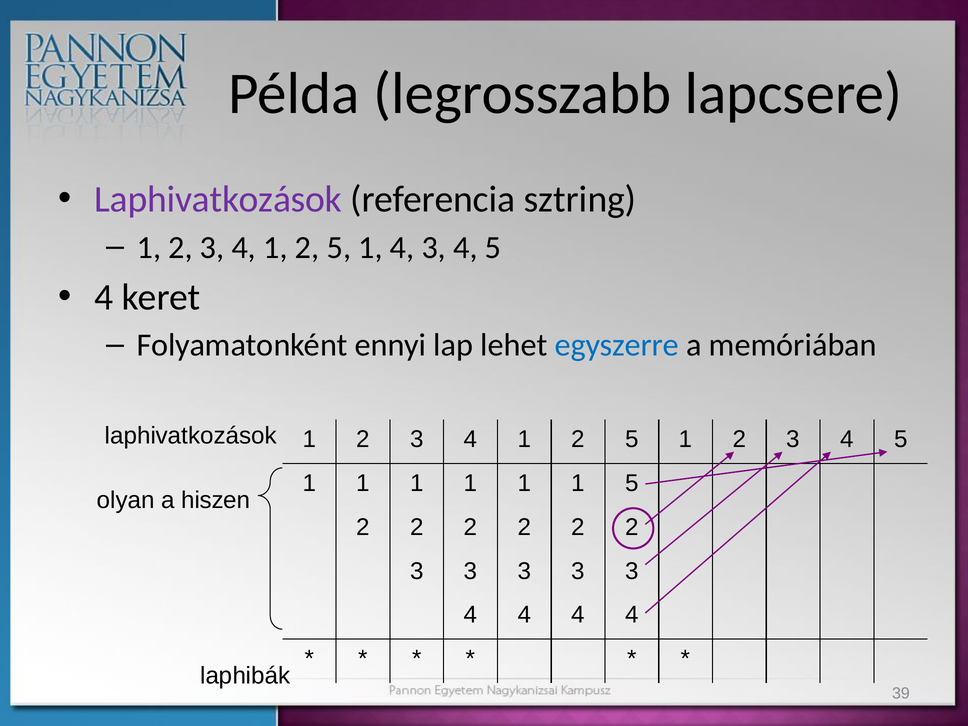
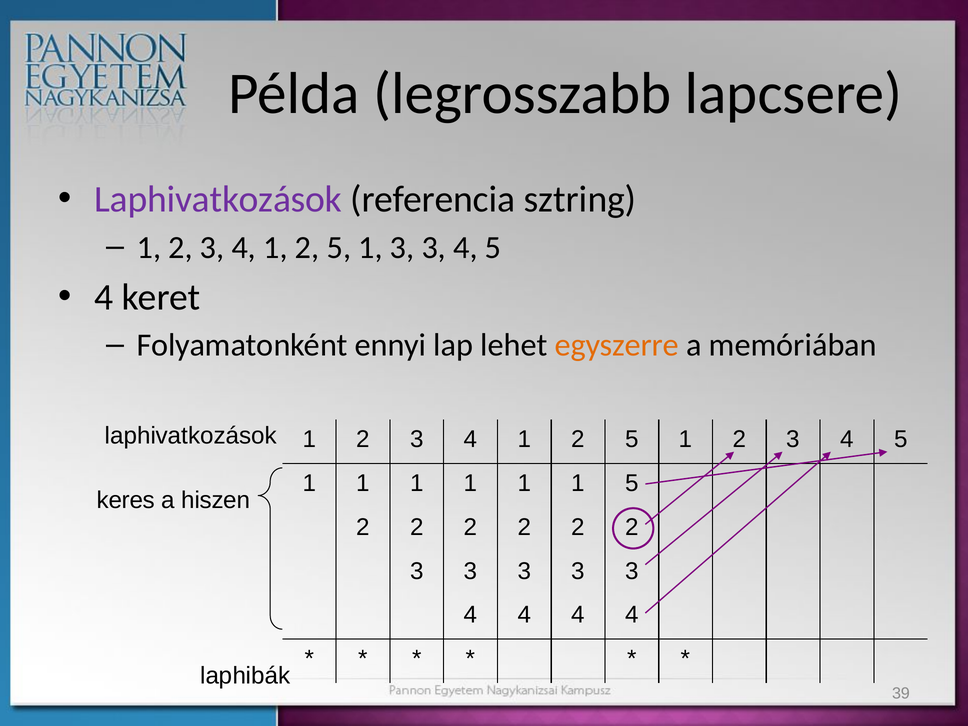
1 4: 4 -> 3
egyszerre colour: blue -> orange
olyan: olyan -> keres
